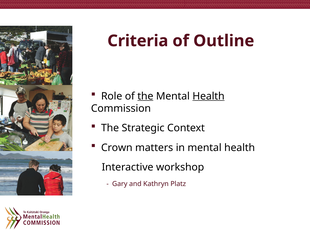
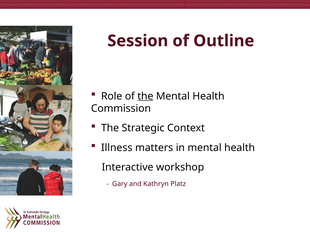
Criteria: Criteria -> Session
Health at (209, 96) underline: present -> none
Crown: Crown -> Illness
